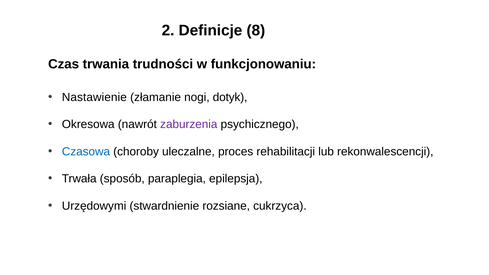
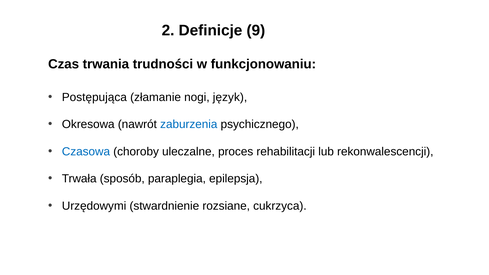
8: 8 -> 9
Nastawienie: Nastawienie -> Postępująca
dotyk: dotyk -> język
zaburzenia colour: purple -> blue
